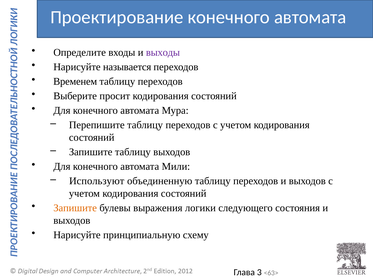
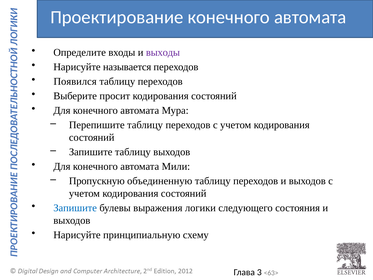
Временем: Временем -> Появился
Используют: Используют -> Пропускную
Запишите at (75, 208) colour: orange -> blue
